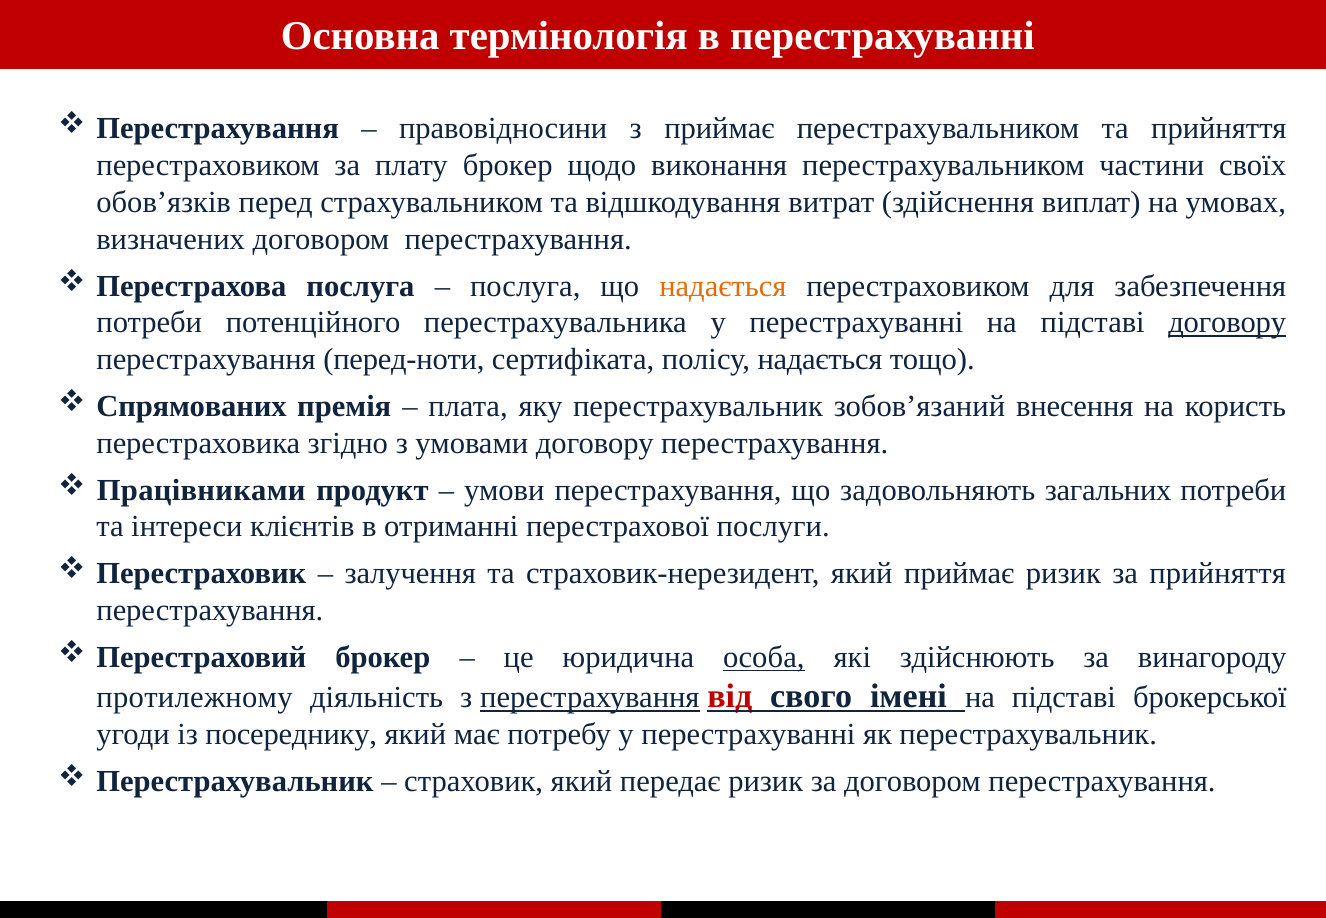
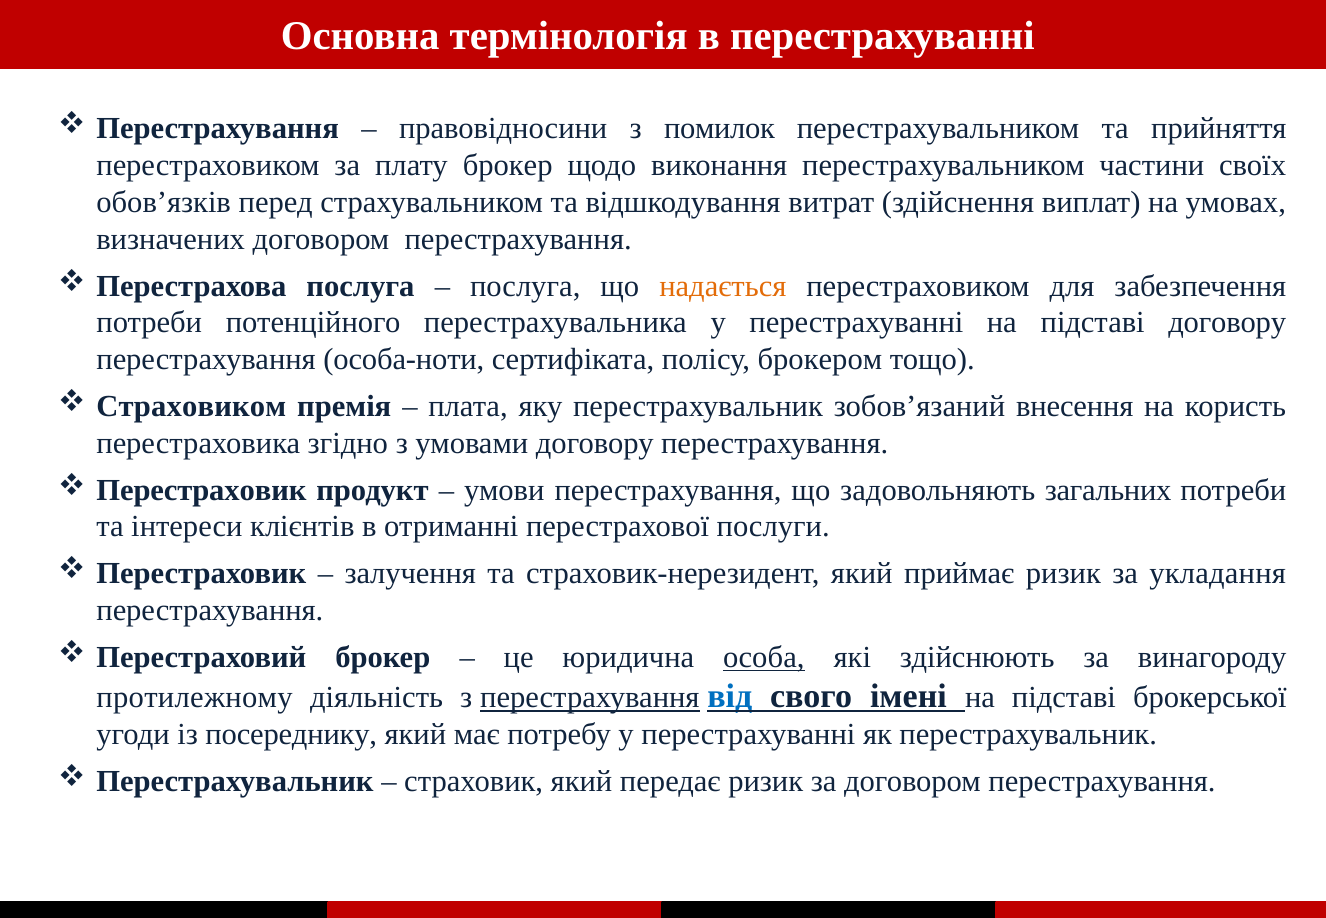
з приймає: приймає -> помилок
договору at (1227, 323) underline: present -> none
перед-ноти: перед-ноти -> особа-ноти
полісу надається: надається -> брокером
Спрямованих: Спрямованих -> Страховиком
Працівниками at (201, 490): Працівниками -> Перестраховик
за прийняття: прийняття -> укладання
від colour: red -> blue
